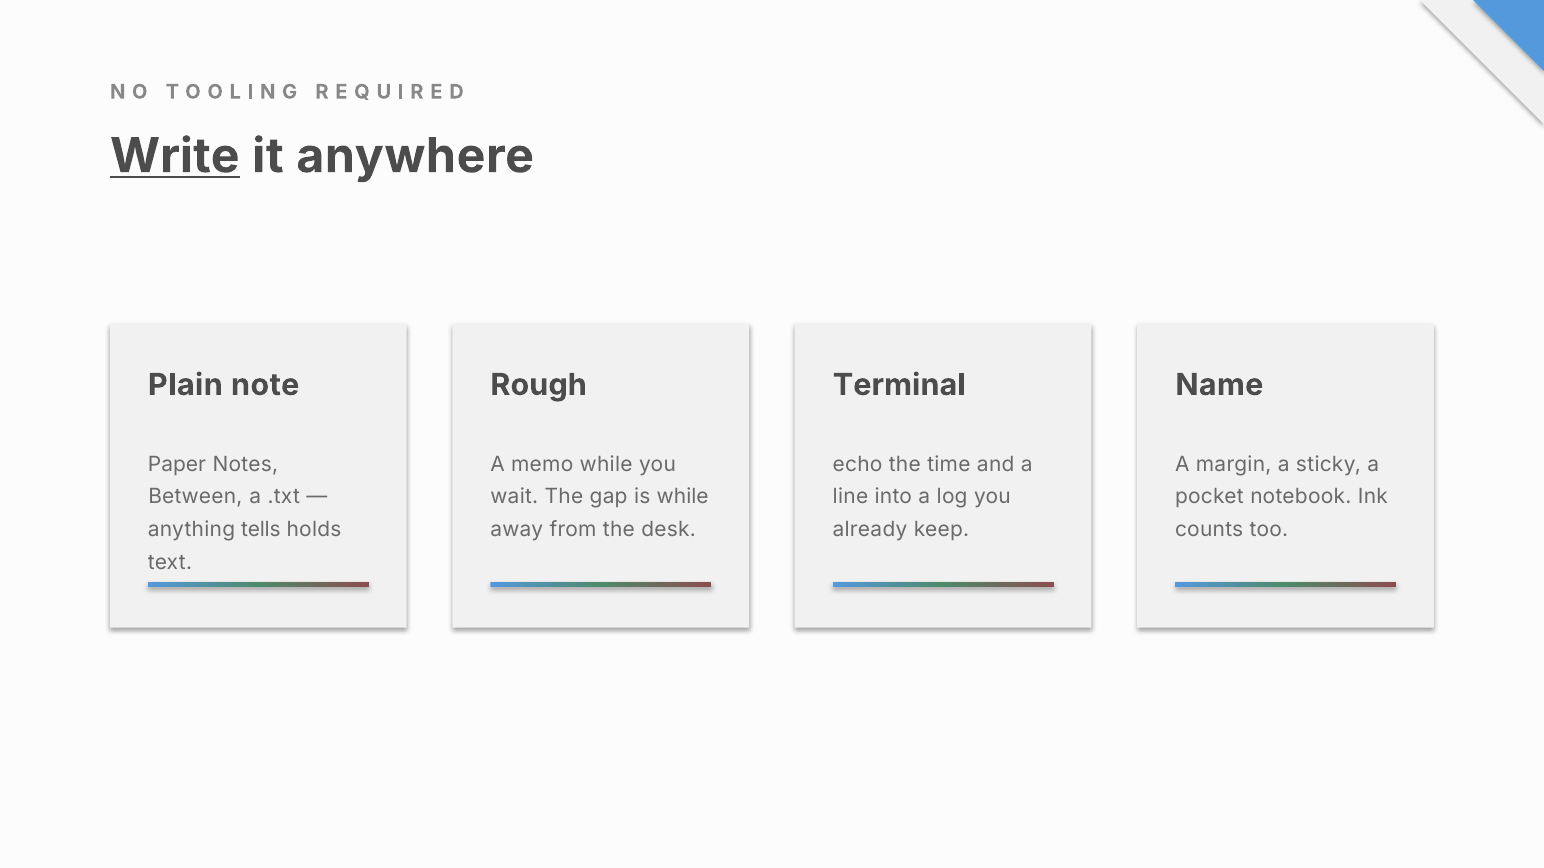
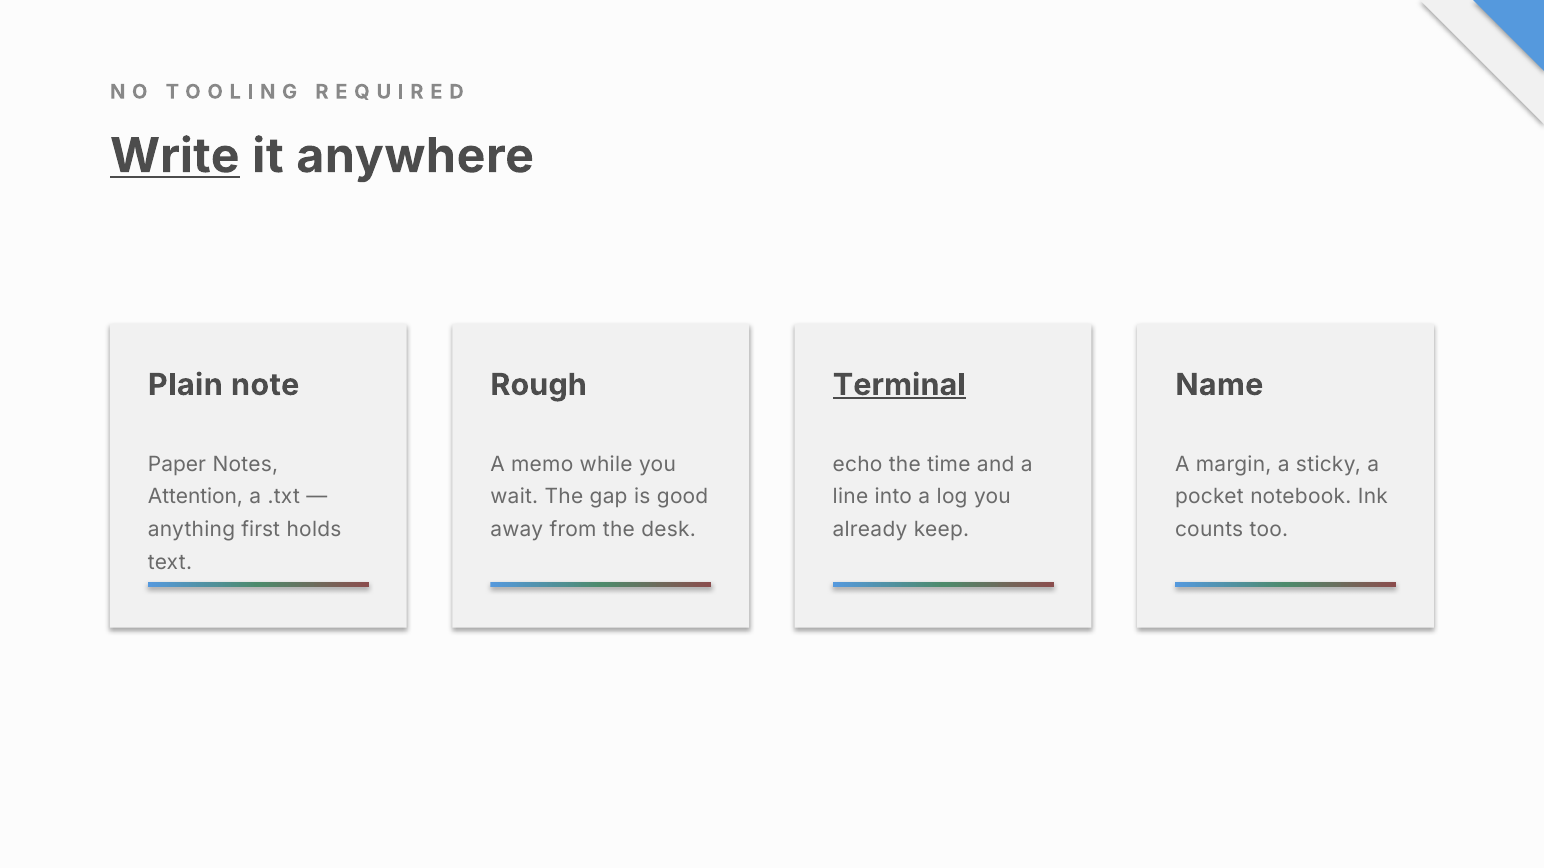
Terminal underline: none -> present
Between: Between -> Attention
is while: while -> good
tells: tells -> first
